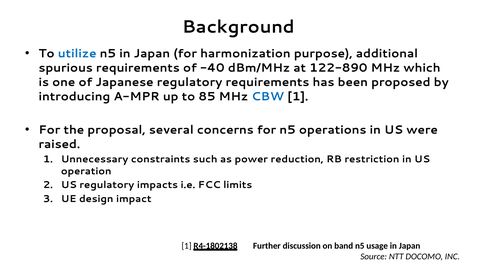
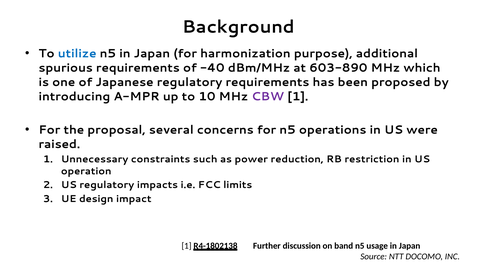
122-890: 122-890 -> 603-890
85: 85 -> 10
CBW colour: blue -> purple
